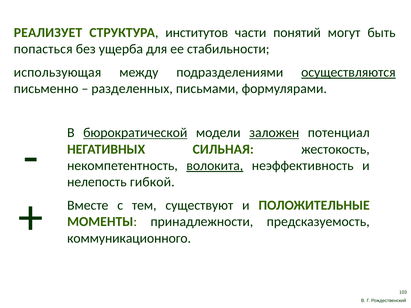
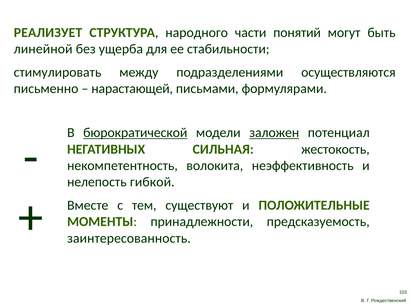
институтов: институтов -> народного
попасться: попасться -> линейной
использующая: использующая -> стимулировать
осуществляются underline: present -> none
разделенных: разделенных -> нарастающей
волокита underline: present -> none
коммуникационного: коммуникационного -> заинтересованность
